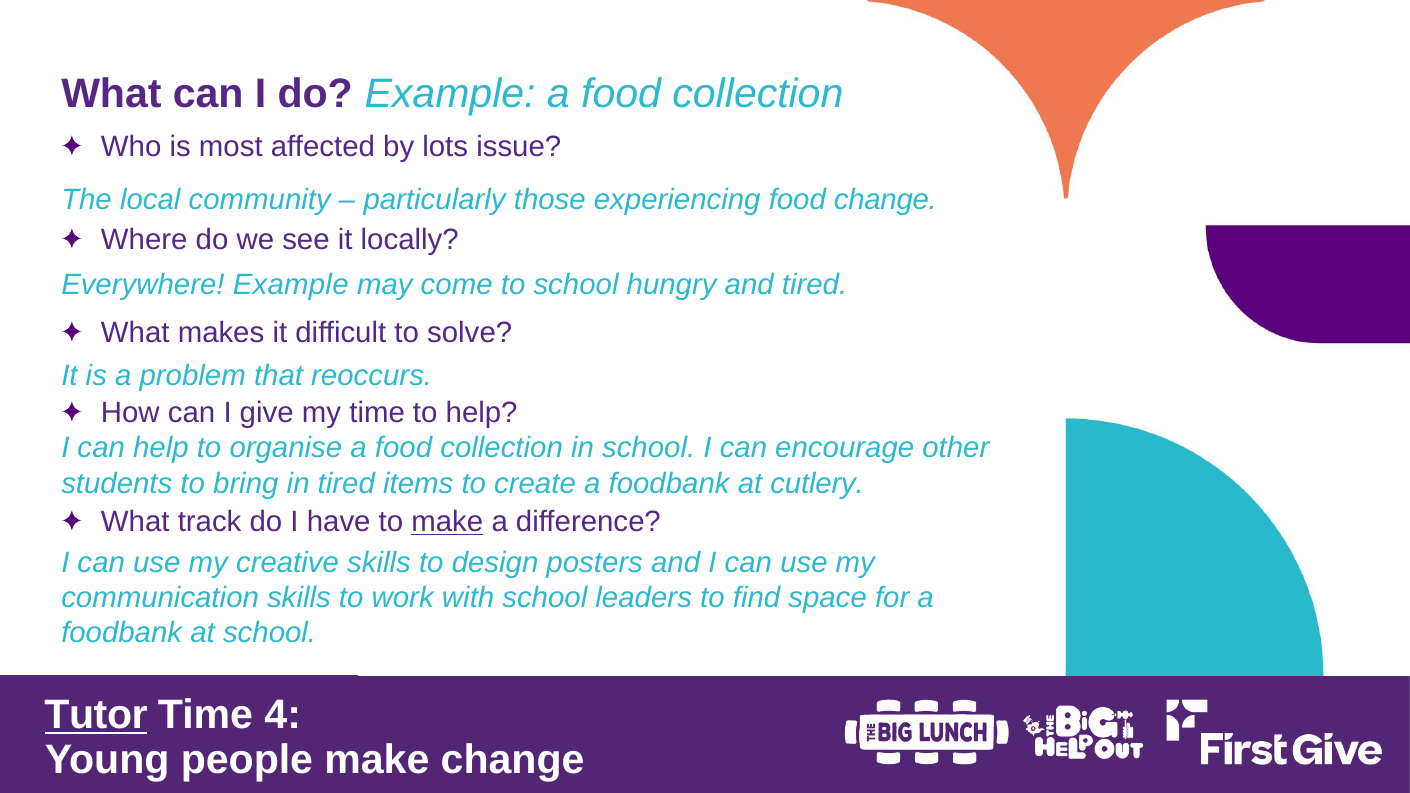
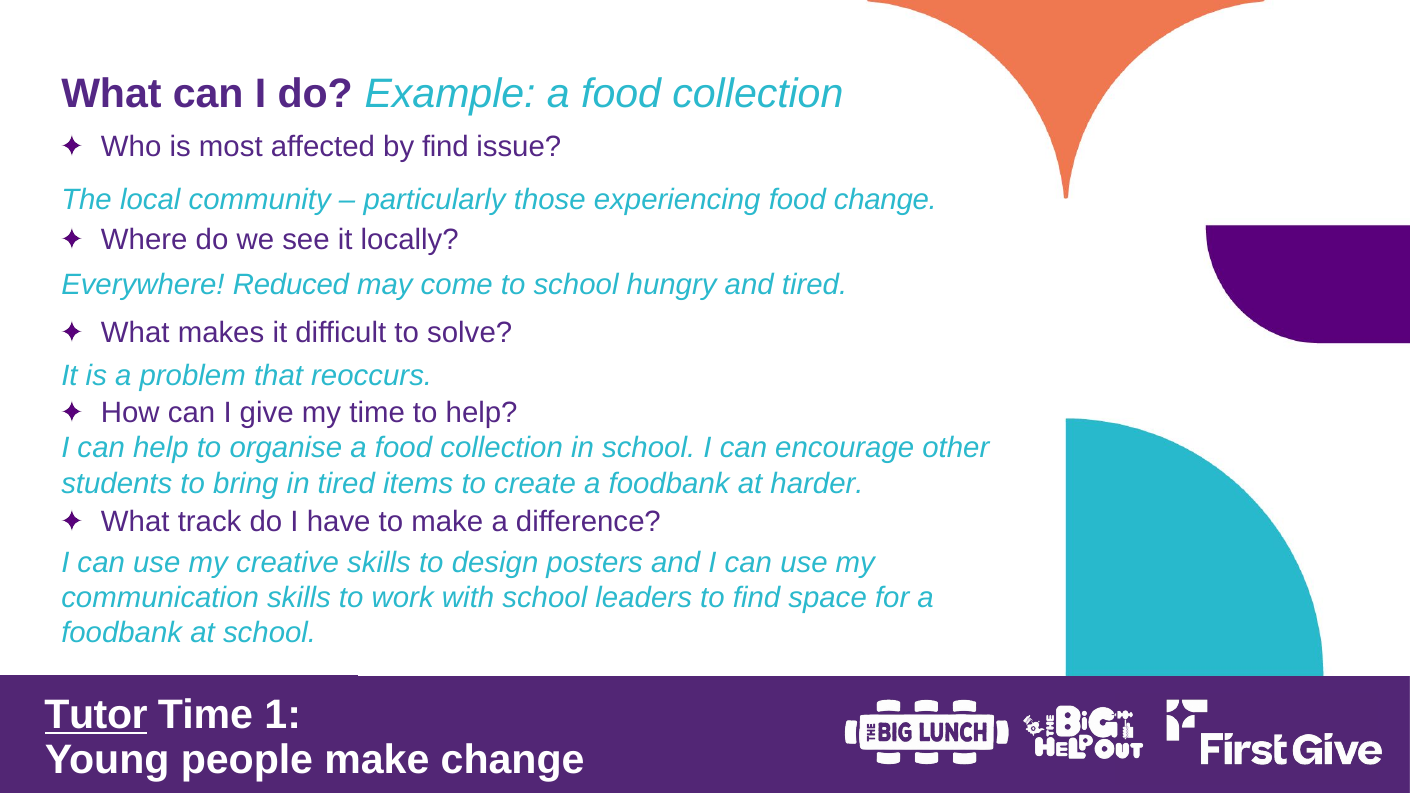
by lots: lots -> find
Everywhere Example: Example -> Reduced
cutlery: cutlery -> harder
make at (447, 522) underline: present -> none
4: 4 -> 1
